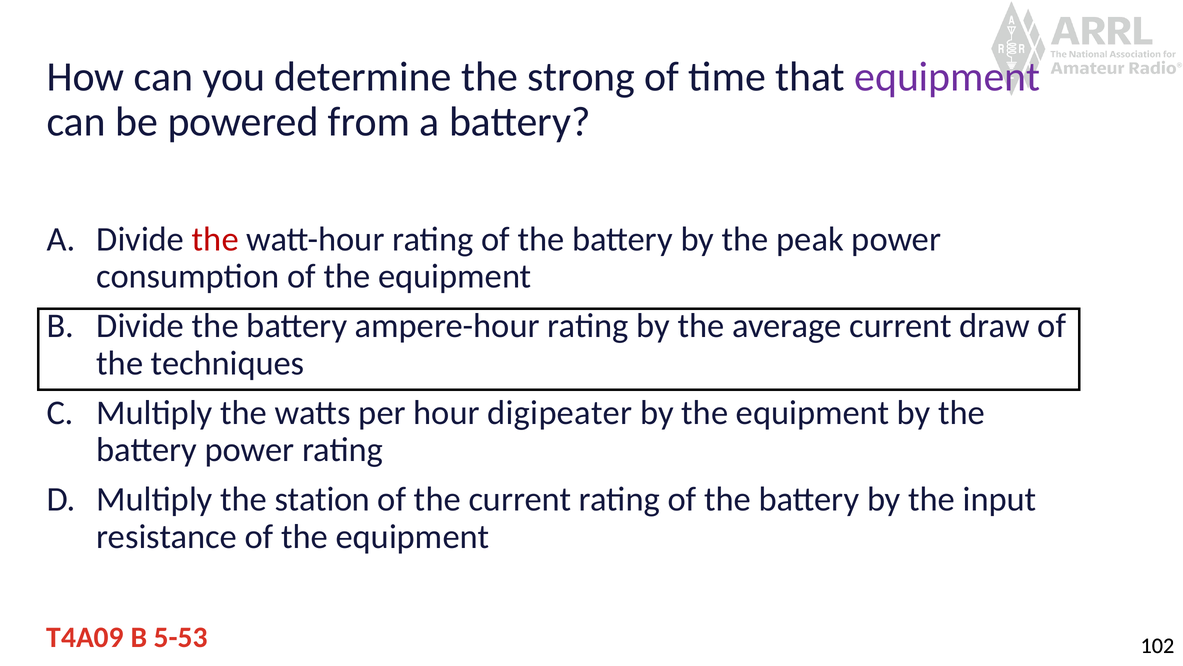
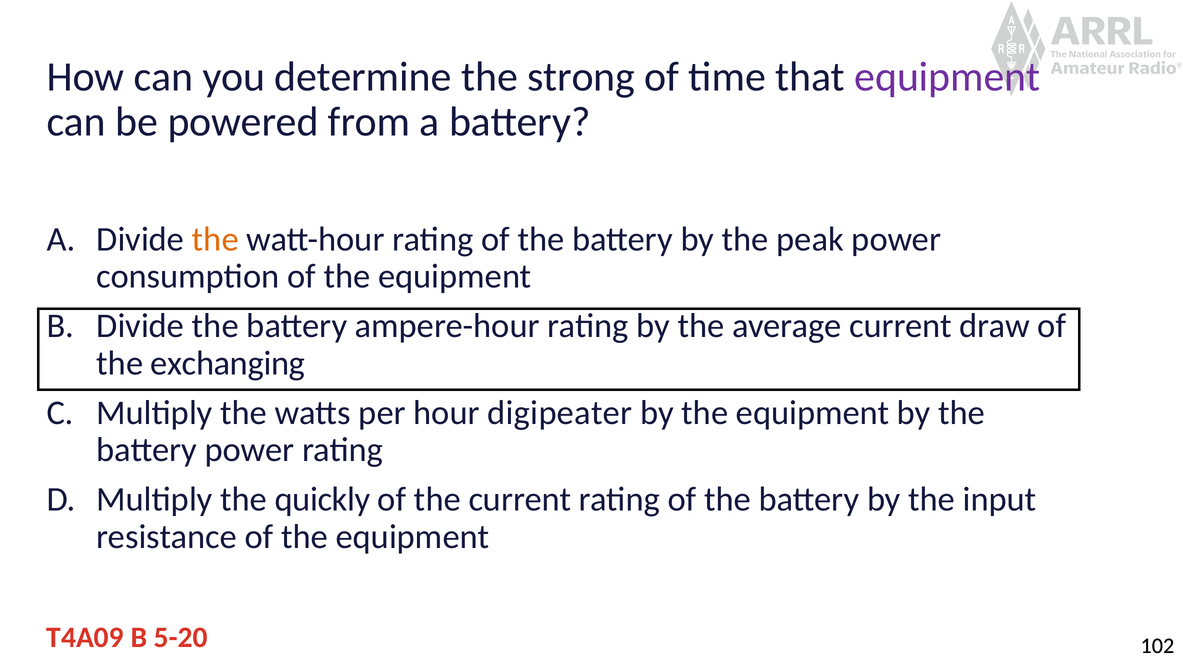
the at (215, 239) colour: red -> orange
techniques: techniques -> exchanging
station: station -> quickly
5-53: 5-53 -> 5-20
